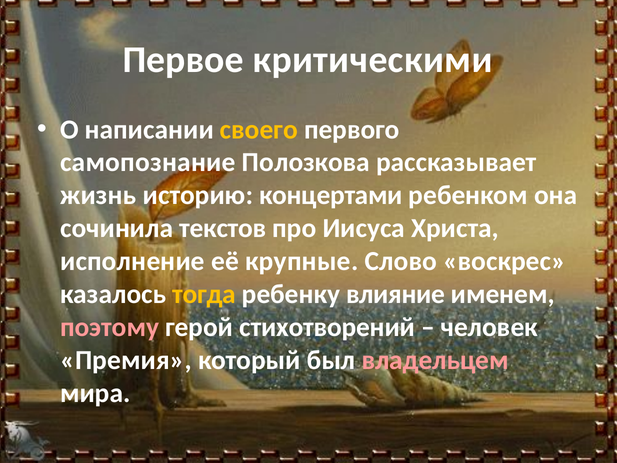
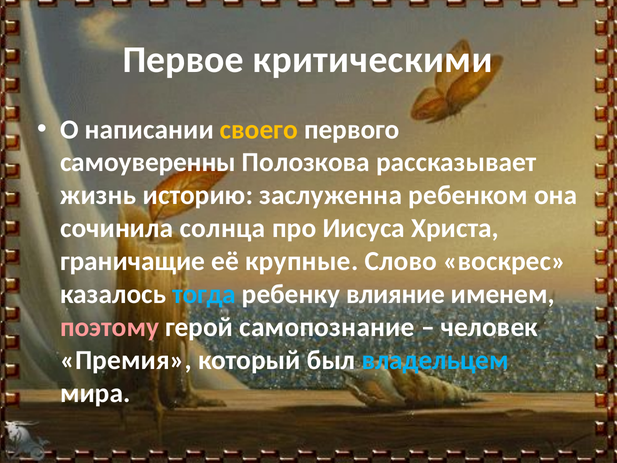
самопознание: самопознание -> самоуверенны
концертами: концертами -> заслуженна
текстов: текстов -> солнца
исполнение: исполнение -> граничащие
тогда colour: yellow -> light blue
стихотворений: стихотворений -> самопознание
владельцем colour: pink -> light blue
